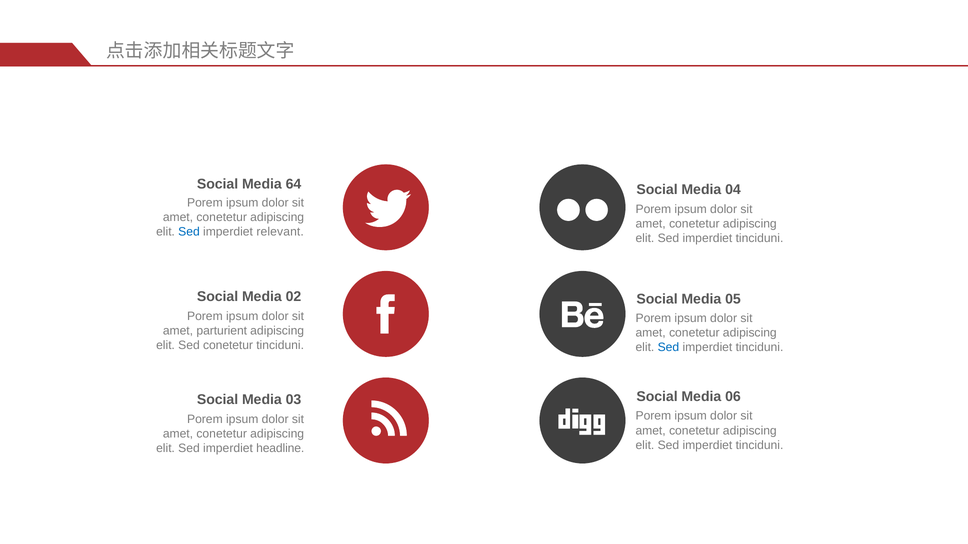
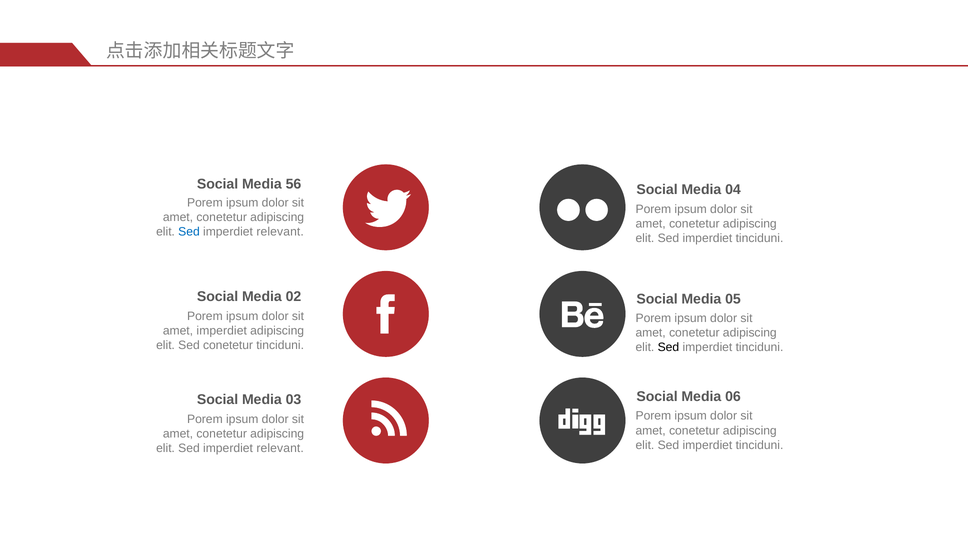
64: 64 -> 56
amet parturient: parturient -> imperdiet
Sed at (668, 348) colour: blue -> black
headline at (280, 449): headline -> relevant
